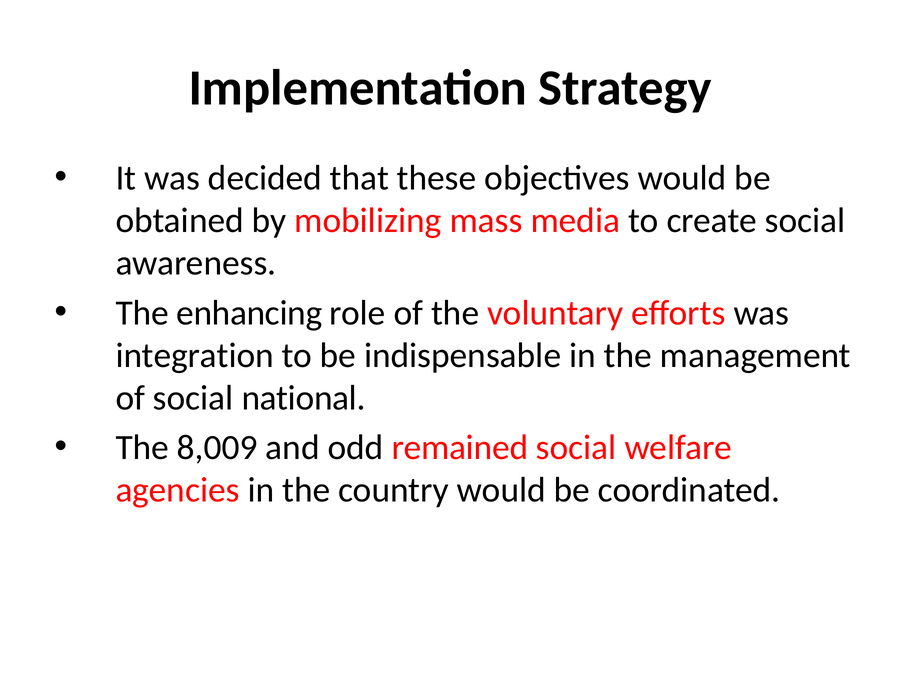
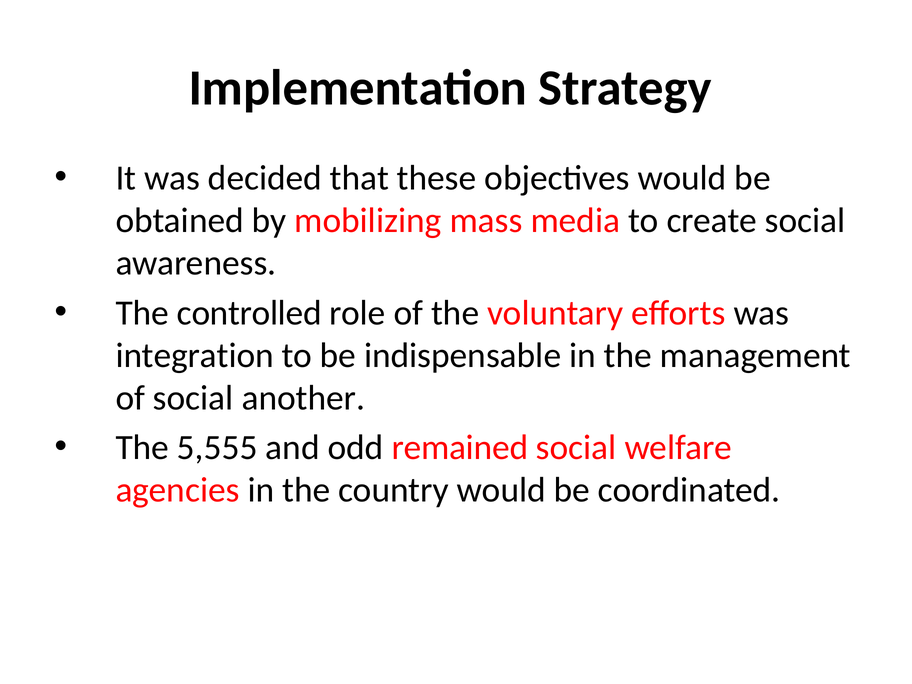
enhancing: enhancing -> controlled
national: national -> another
8,009: 8,009 -> 5,555
